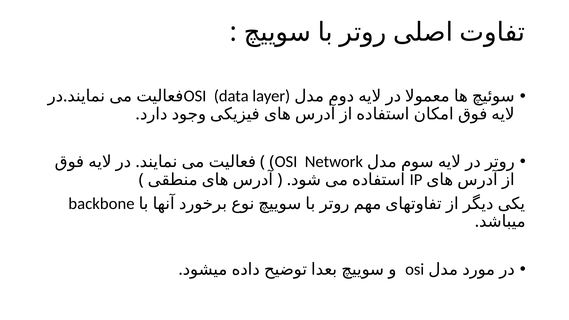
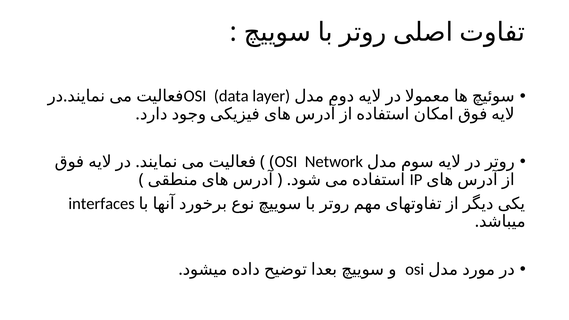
backbone: backbone -> interfaces
